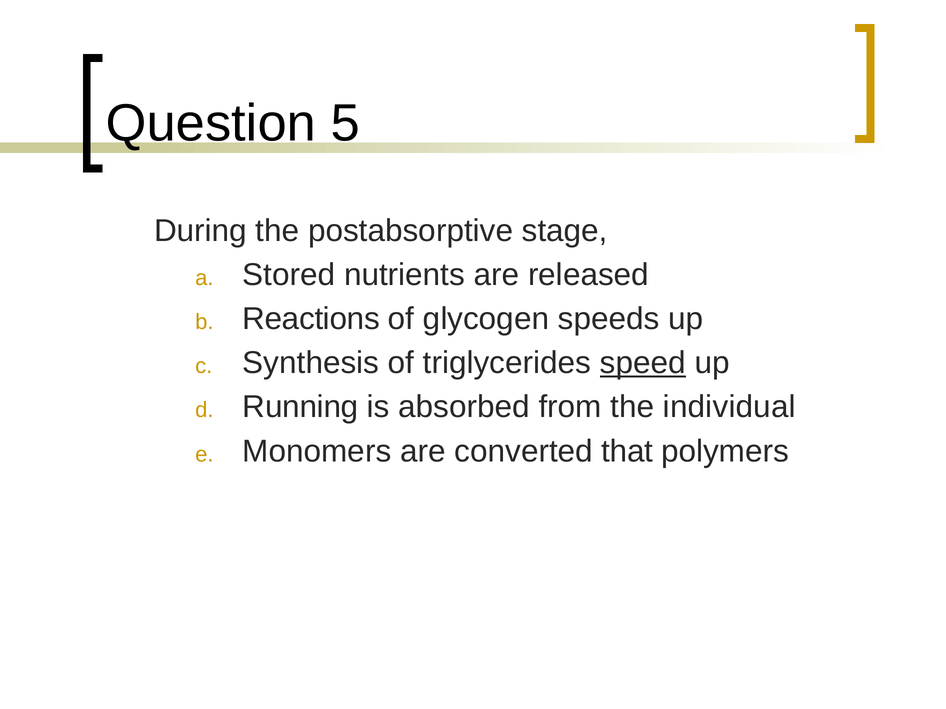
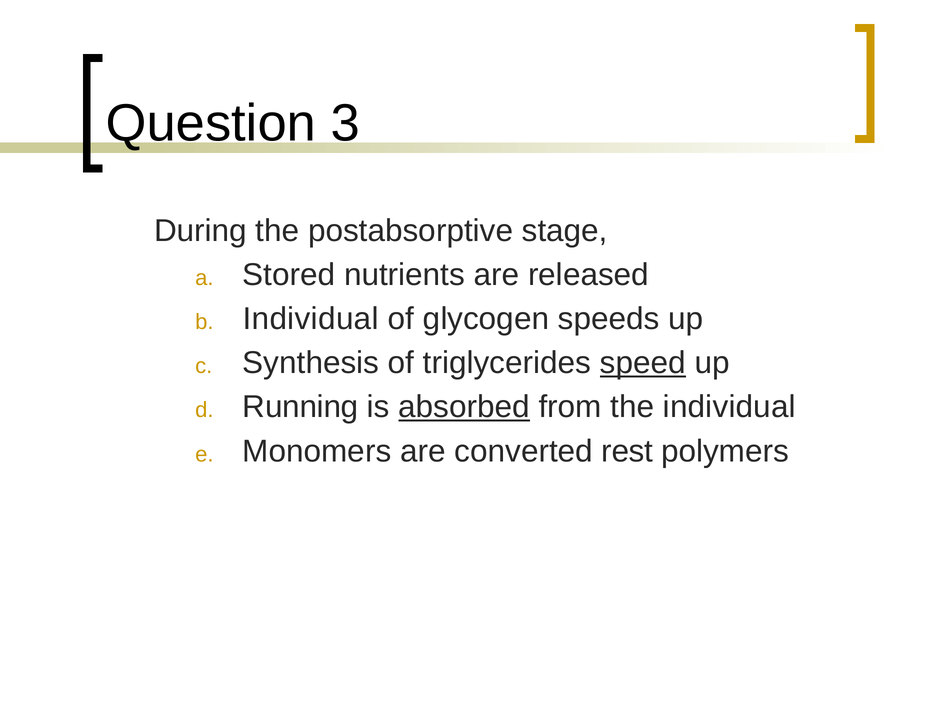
5: 5 -> 3
Reactions at (311, 319): Reactions -> Individual
absorbed underline: none -> present
that: that -> rest
